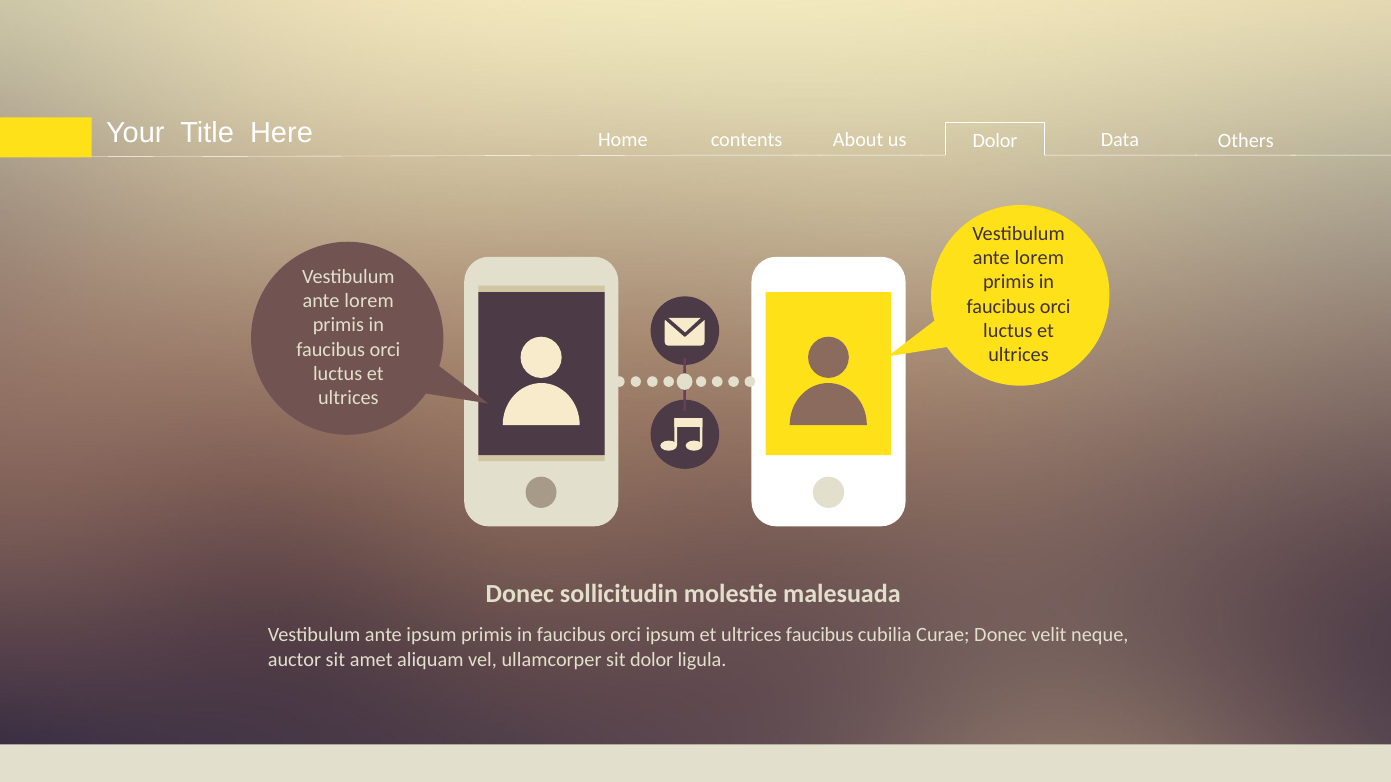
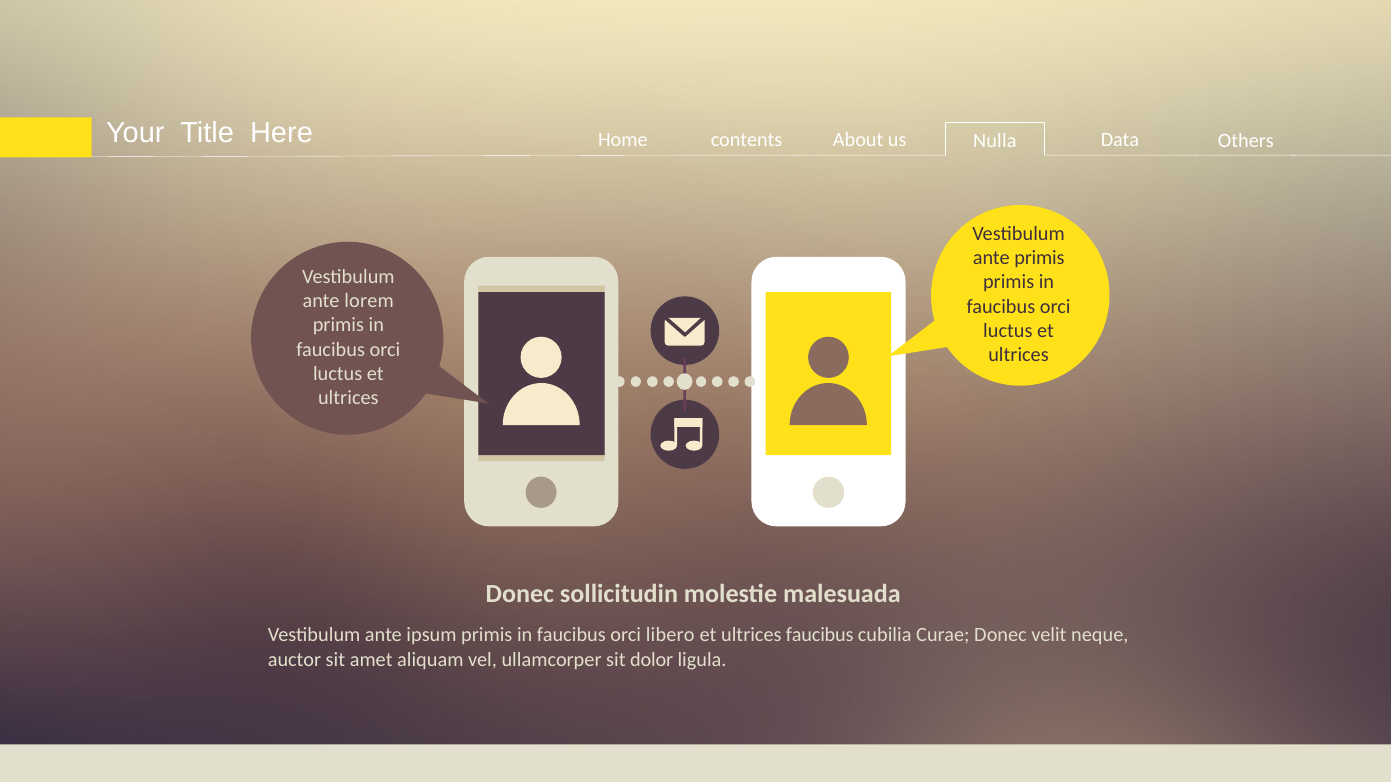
us Dolor: Dolor -> Nulla
lorem at (1039, 258): lorem -> primis
orci ipsum: ipsum -> libero
